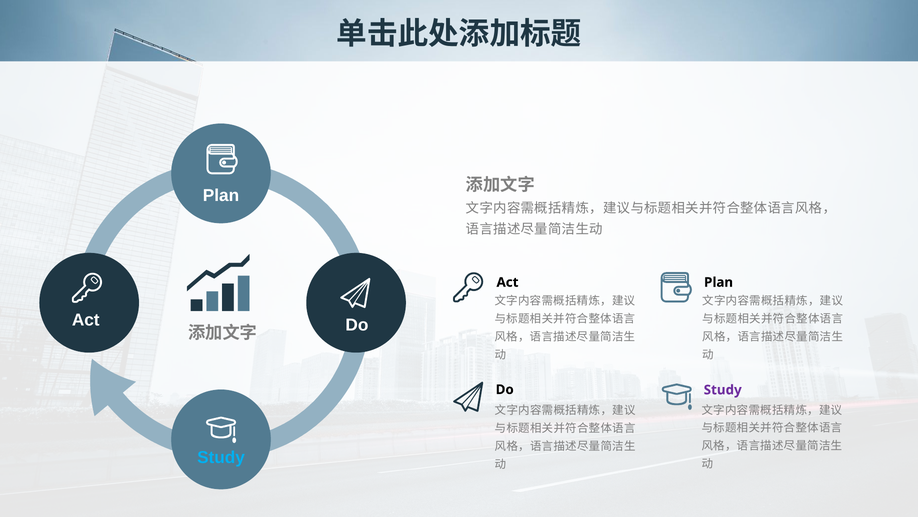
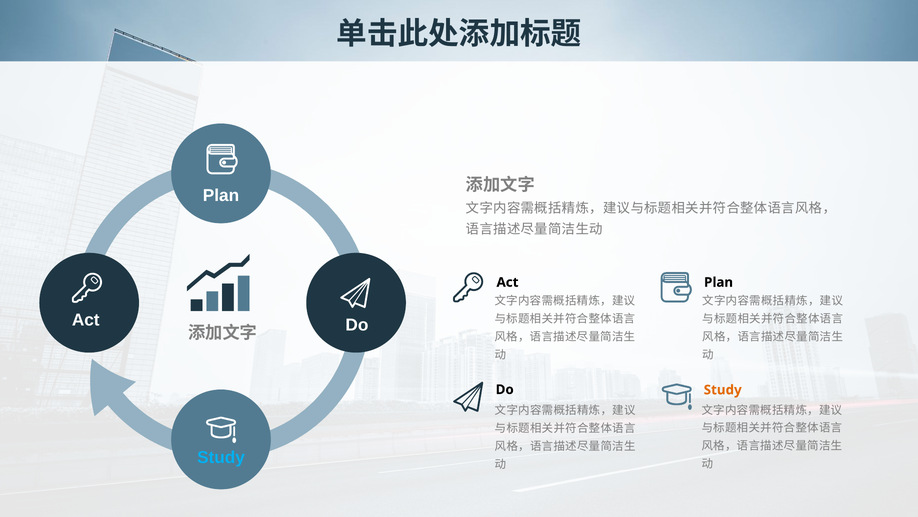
Study at (723, 389) colour: purple -> orange
